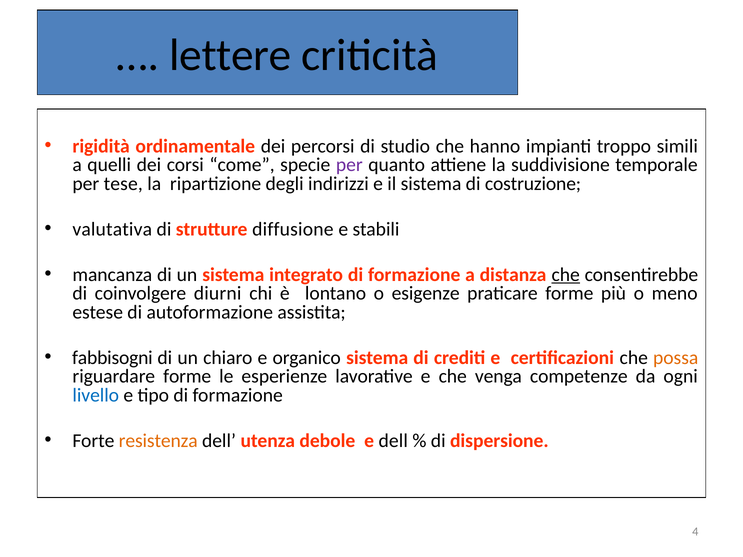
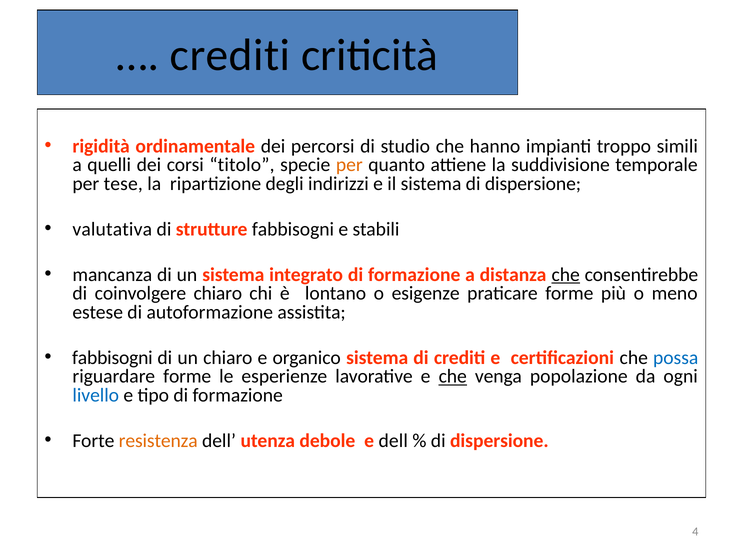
lettere at (230, 56): lettere -> crediti
come: come -> titolo
per at (349, 165) colour: purple -> orange
sistema di costruzione: costruzione -> dispersione
strutture diffusione: diffusione -> fabbisogni
coinvolgere diurni: diurni -> chiaro
possa colour: orange -> blue
che at (453, 377) underline: none -> present
competenze: competenze -> popolazione
